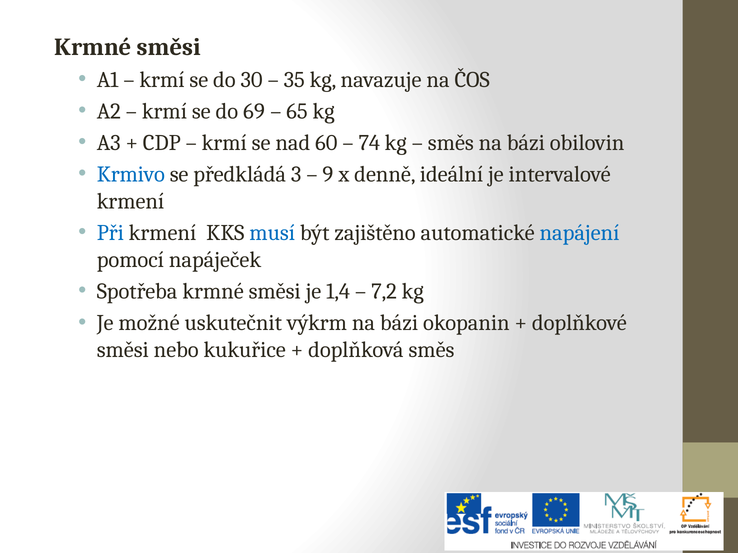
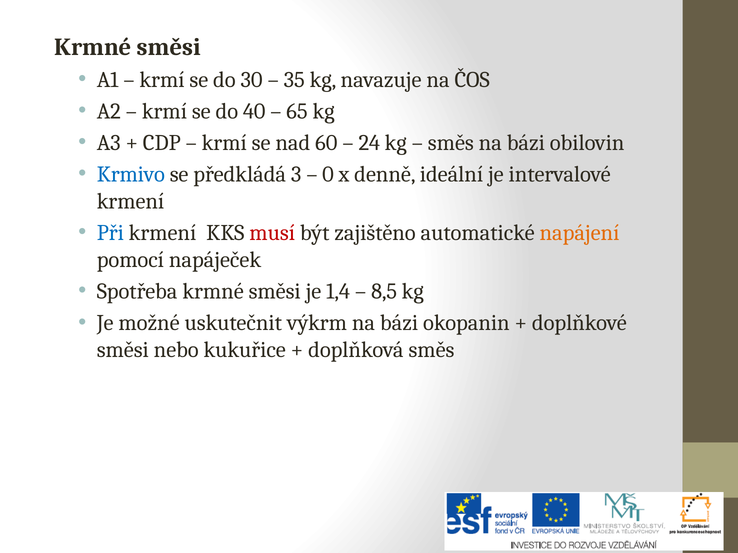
69: 69 -> 40
74: 74 -> 24
9: 9 -> 0
musí colour: blue -> red
napájení colour: blue -> orange
7,2: 7,2 -> 8,5
